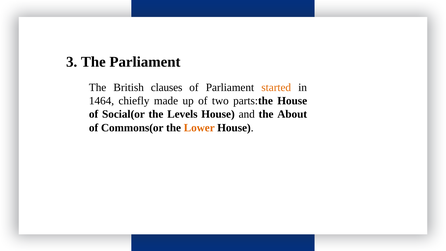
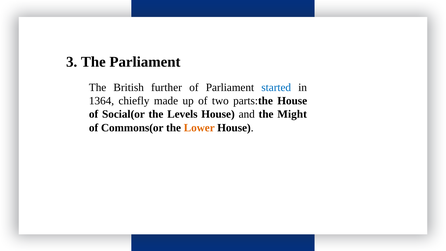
clauses: clauses -> further
started colour: orange -> blue
1464: 1464 -> 1364
About: About -> Might
